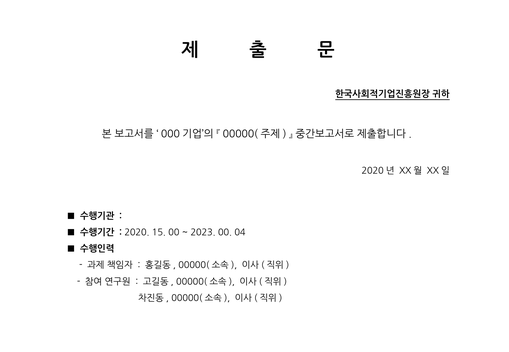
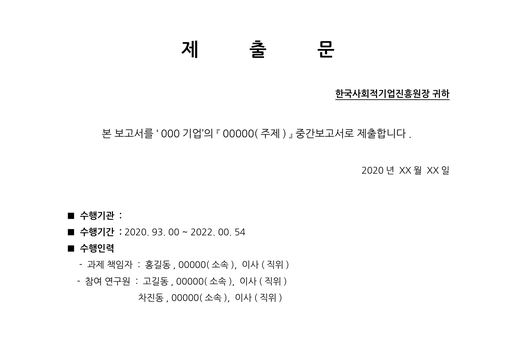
15: 15 -> 93
2023: 2023 -> 2022
04: 04 -> 54
